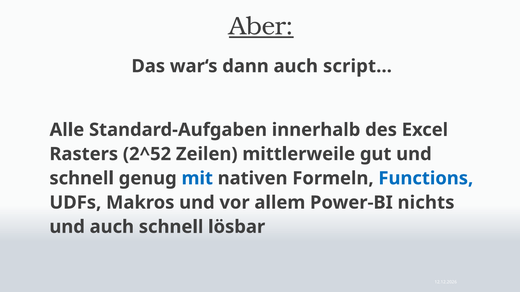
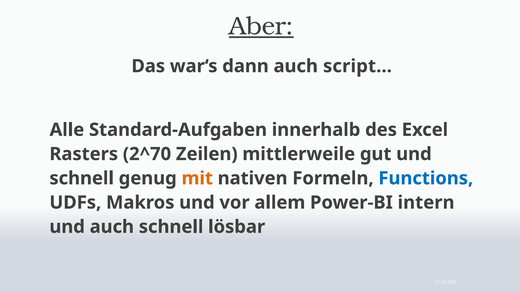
2^52: 2^52 -> 2^70
mit colour: blue -> orange
nichts: nichts -> intern
